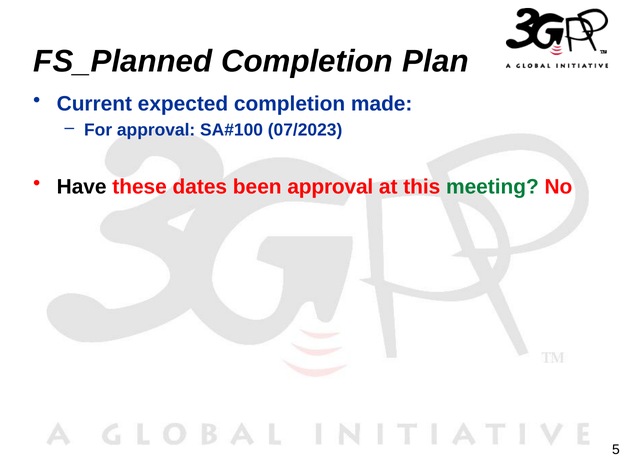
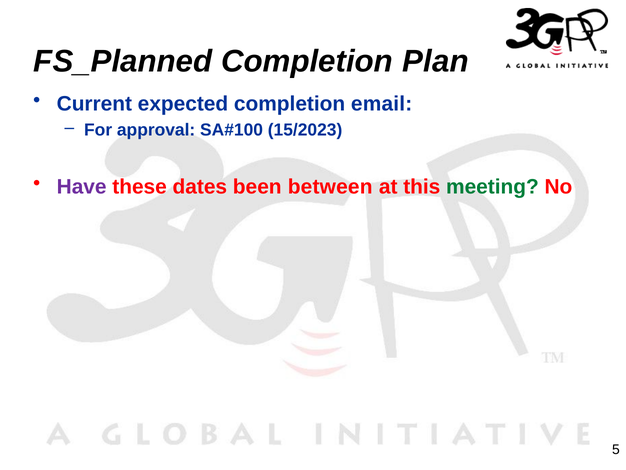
made: made -> email
07/2023: 07/2023 -> 15/2023
Have colour: black -> purple
been approval: approval -> between
